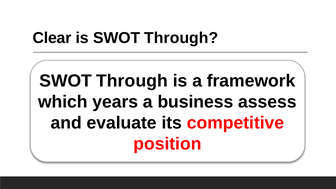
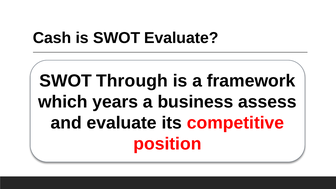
Clear: Clear -> Cash
is SWOT Through: Through -> Evaluate
